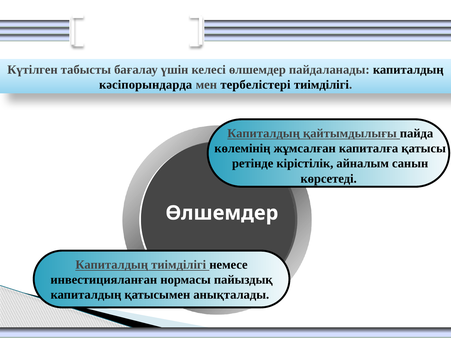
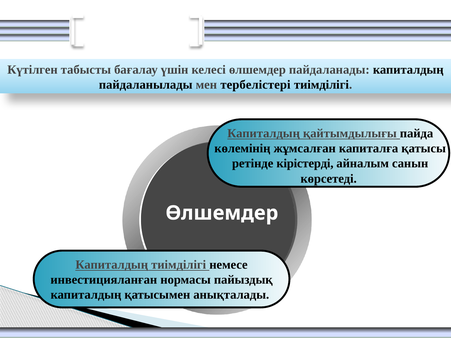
кәсіпорындарда: кәсіпорындарда -> пайдаланылады
кірістілік: кірістілік -> кірістерді
